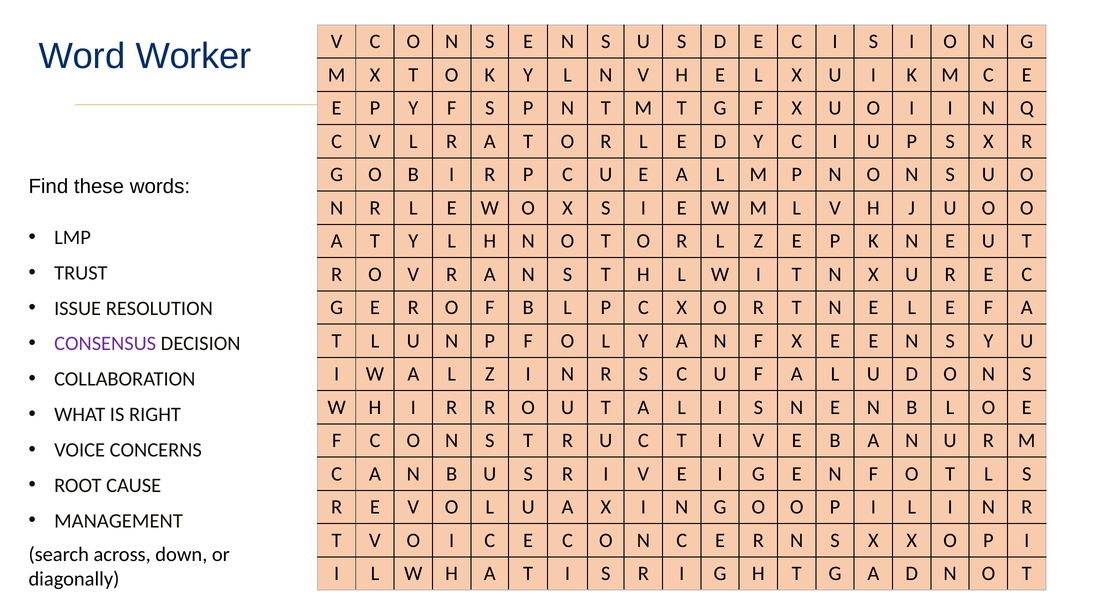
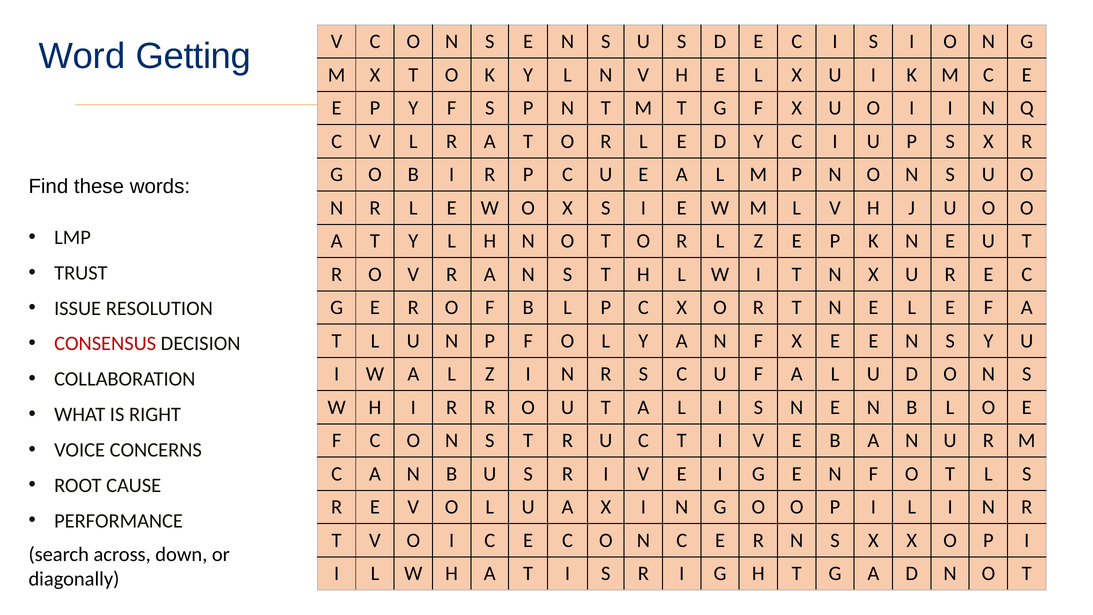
Worker: Worker -> Getting
CONSENSUS colour: purple -> red
MANAGEMENT: MANAGEMENT -> PERFORMANCE
